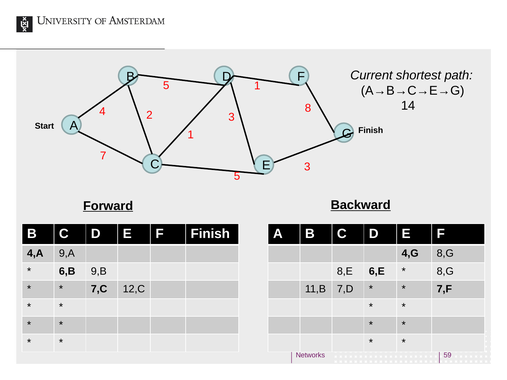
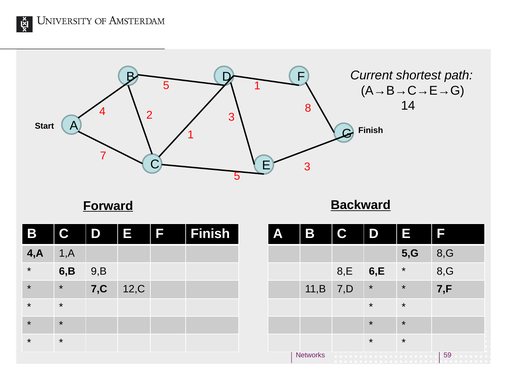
9,A: 9,A -> 1,A
4,G: 4,G -> 5,G
